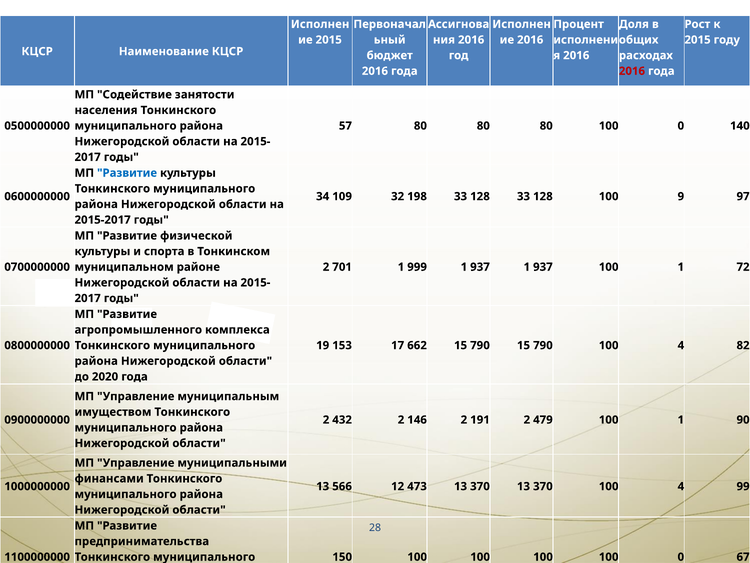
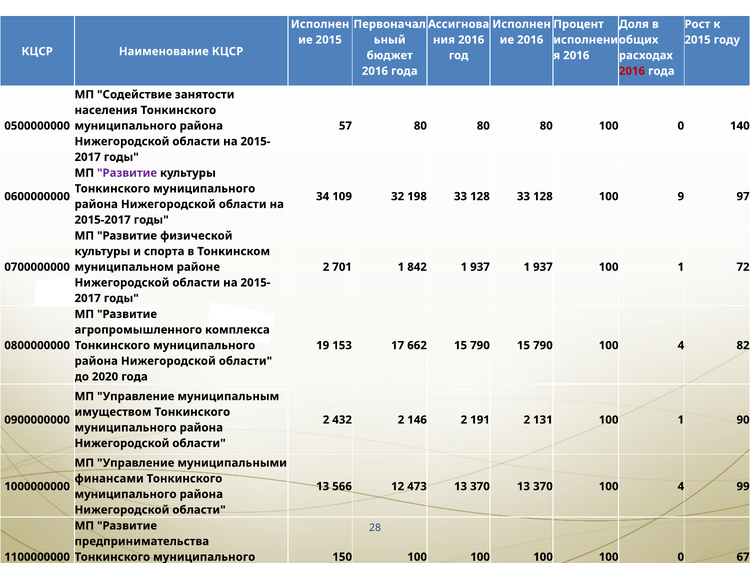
Развитие at (127, 173) colour: blue -> purple
999: 999 -> 842
479: 479 -> 131
